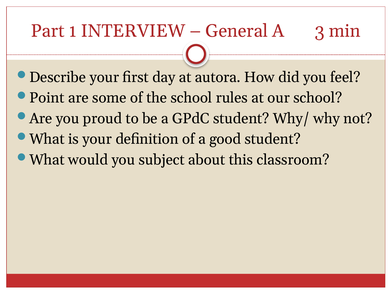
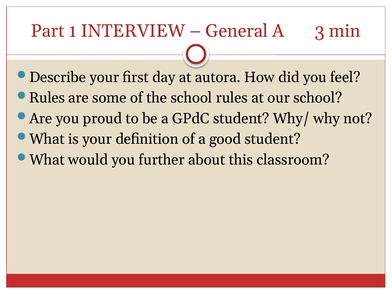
Point at (47, 98): Point -> Rules
subject: subject -> further
